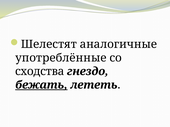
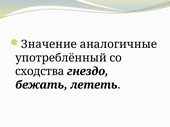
Шелестят: Шелестят -> Значение
употреблённые: употреблённые -> употреблённый
бежать underline: present -> none
